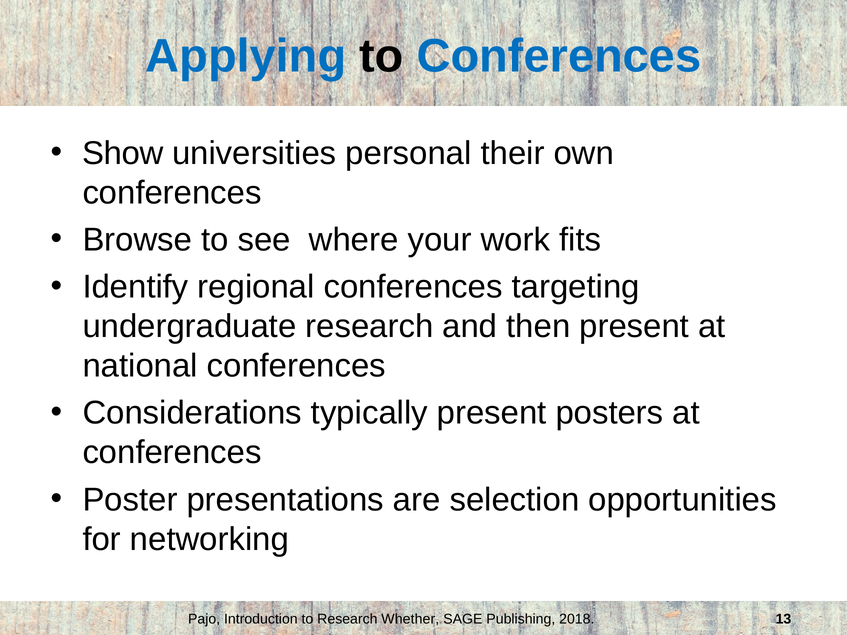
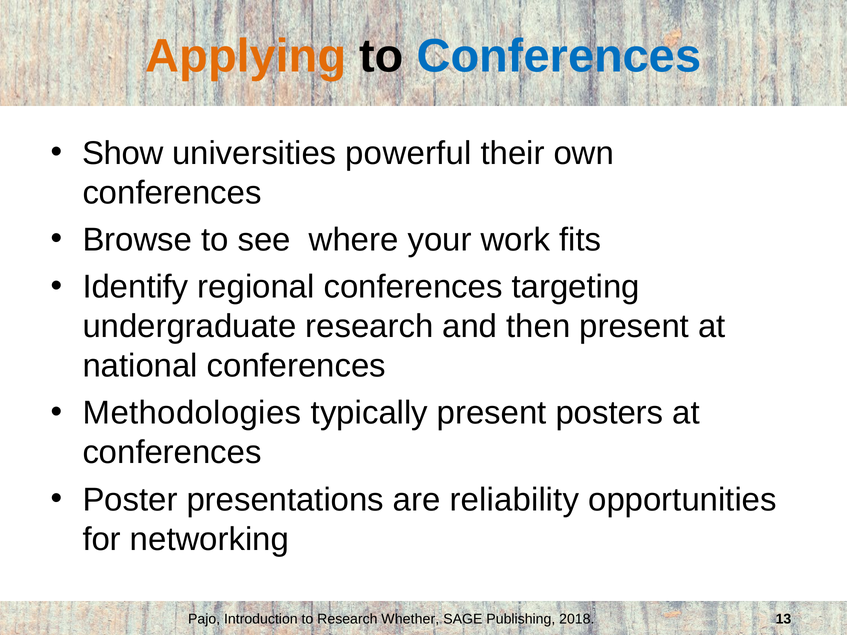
Applying colour: blue -> orange
personal: personal -> powerful
Considerations: Considerations -> Methodologies
selection: selection -> reliability
